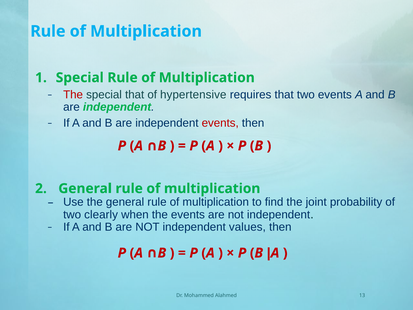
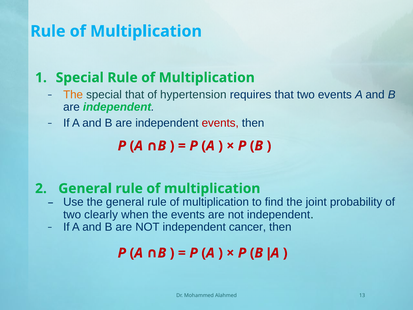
The at (73, 95) colour: red -> orange
hypertensive: hypertensive -> hypertension
values: values -> cancer
